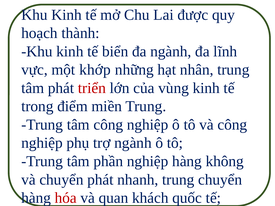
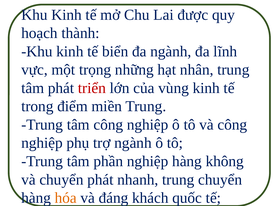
khớp: khớp -> trọng
hóa colour: red -> orange
quan: quan -> đáng
